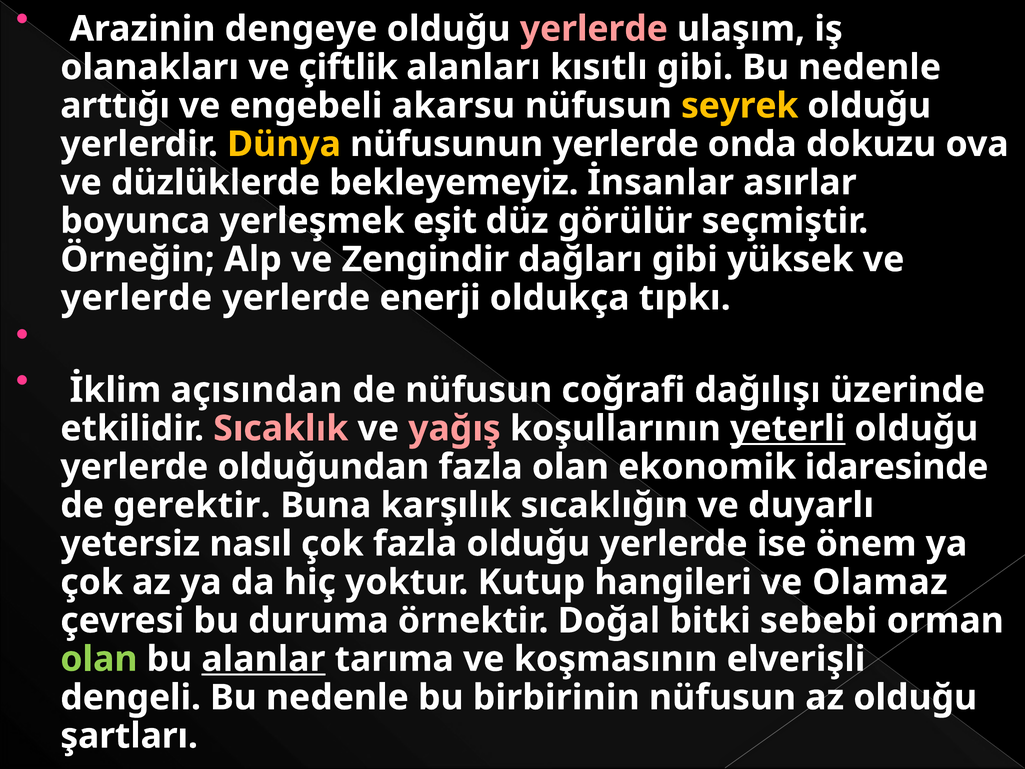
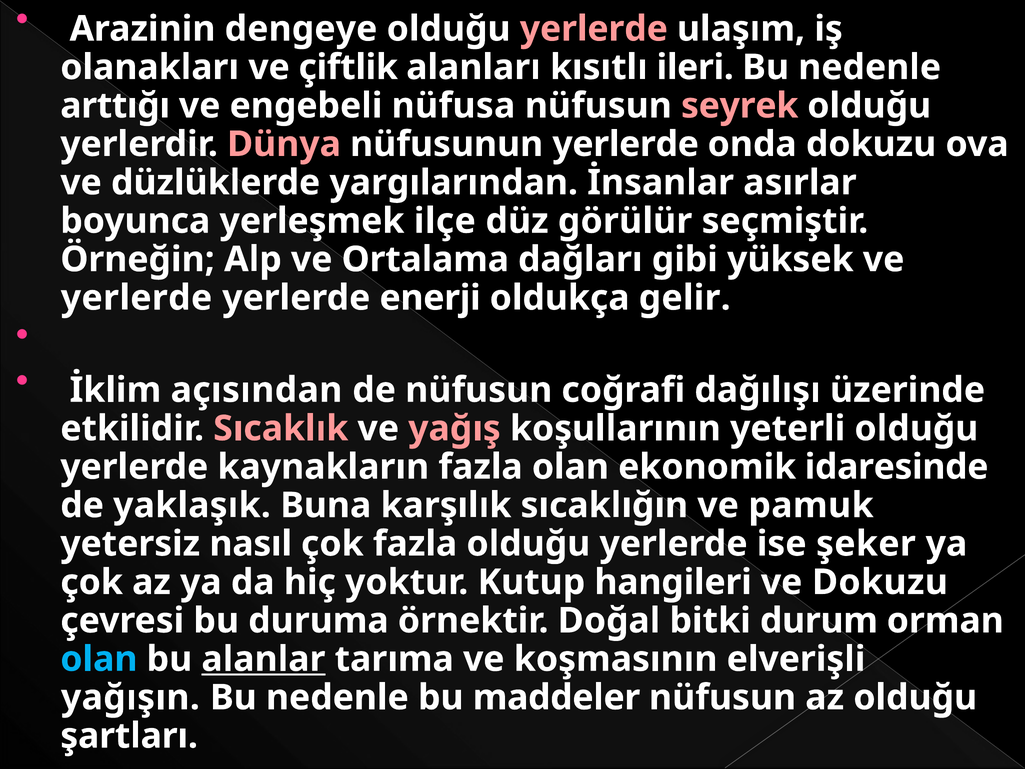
kısıtlı gibi: gibi -> ileri
akarsu: akarsu -> nüfusa
seyrek colour: yellow -> pink
Dünya colour: yellow -> pink
bekleyemeyiz: bekleyemeyiz -> yargılarından
eşit: eşit -> ilçe
Zengindir: Zengindir -> Ortalama
tıpkı: tıpkı -> gelir
yeterli underline: present -> none
olduğundan: olduğundan -> kaynakların
gerektir: gerektir -> yaklaşık
duyarlı: duyarlı -> pamuk
önem: önem -> şeker
ve Olamaz: Olamaz -> Dokuzu
sebebi: sebebi -> durum
olan at (99, 659) colour: light green -> light blue
dengeli: dengeli -> yağışın
birbirinin: birbirinin -> maddeler
